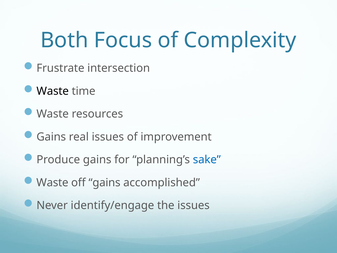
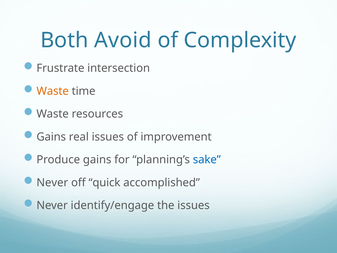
Focus: Focus -> Avoid
Waste at (53, 91) colour: black -> orange
Waste at (52, 182): Waste -> Never
off gains: gains -> quick
